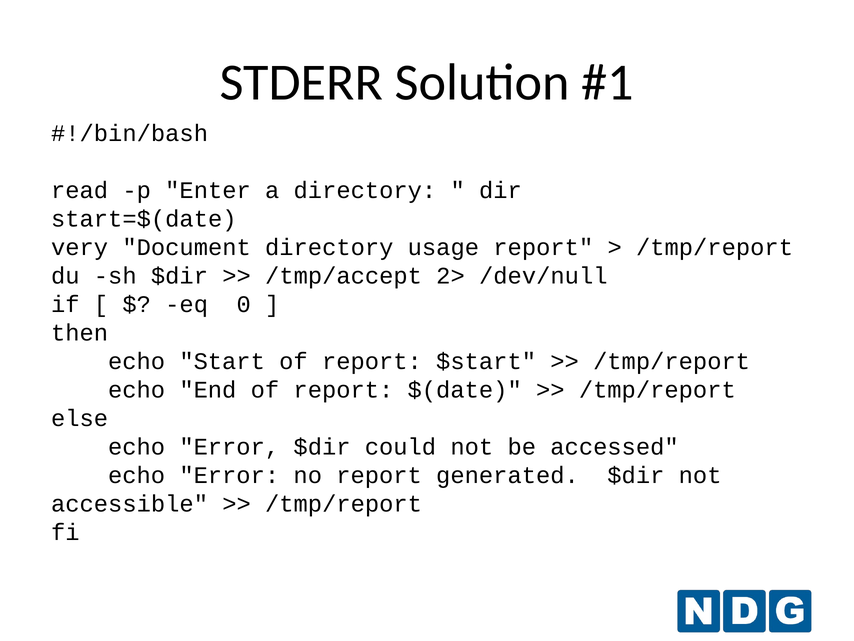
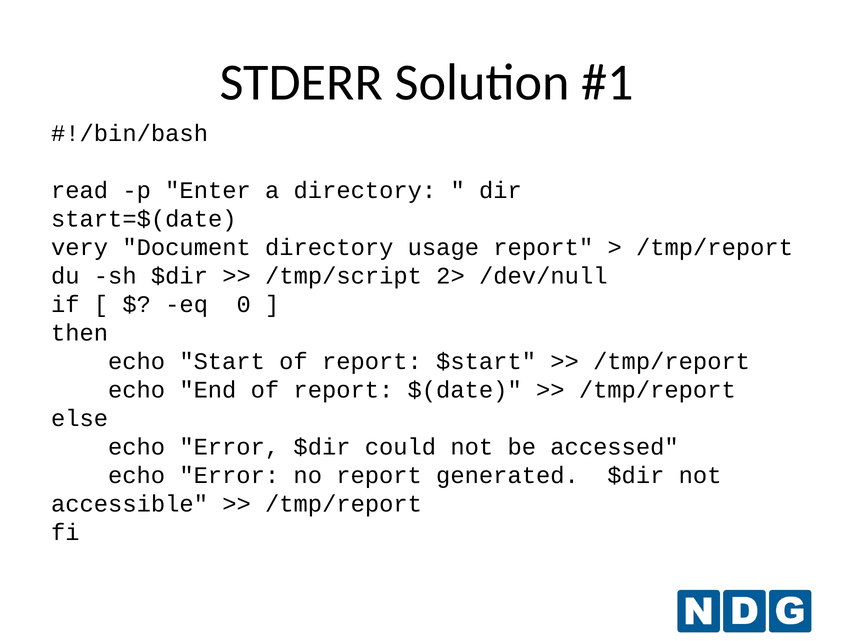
/tmp/accept: /tmp/accept -> /tmp/script
